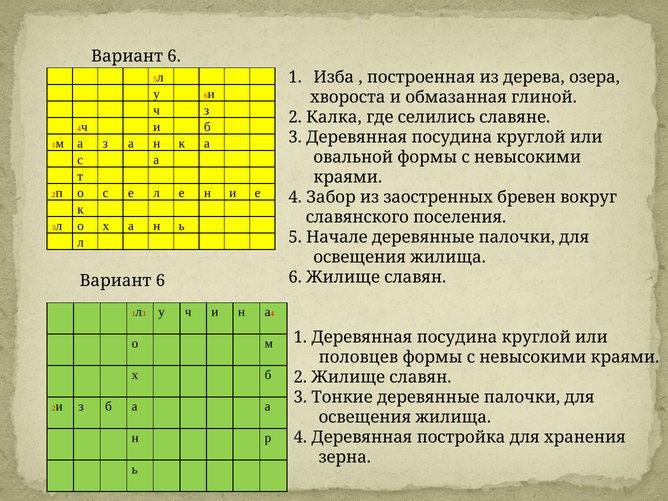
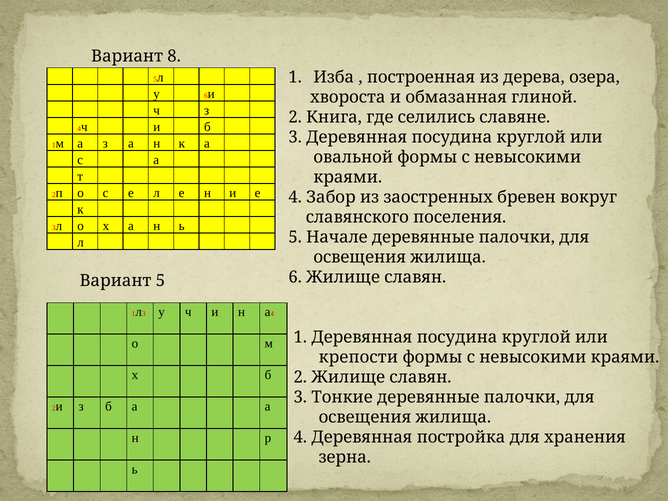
6 at (174, 56): 6 -> 8
Калка: Калка -> Книга
6 at (160, 281): 6 -> 5
половцев: половцев -> крепости
